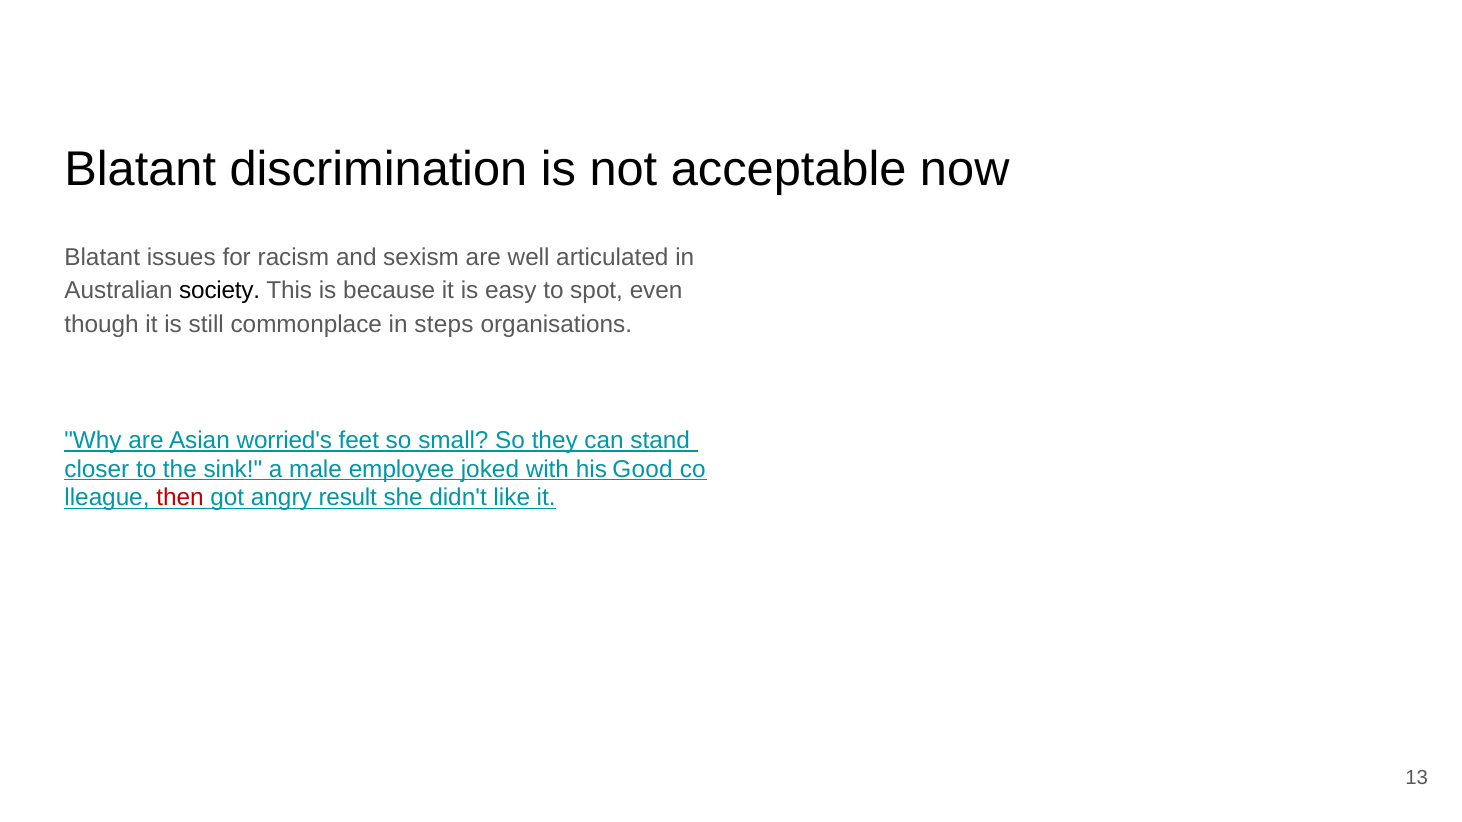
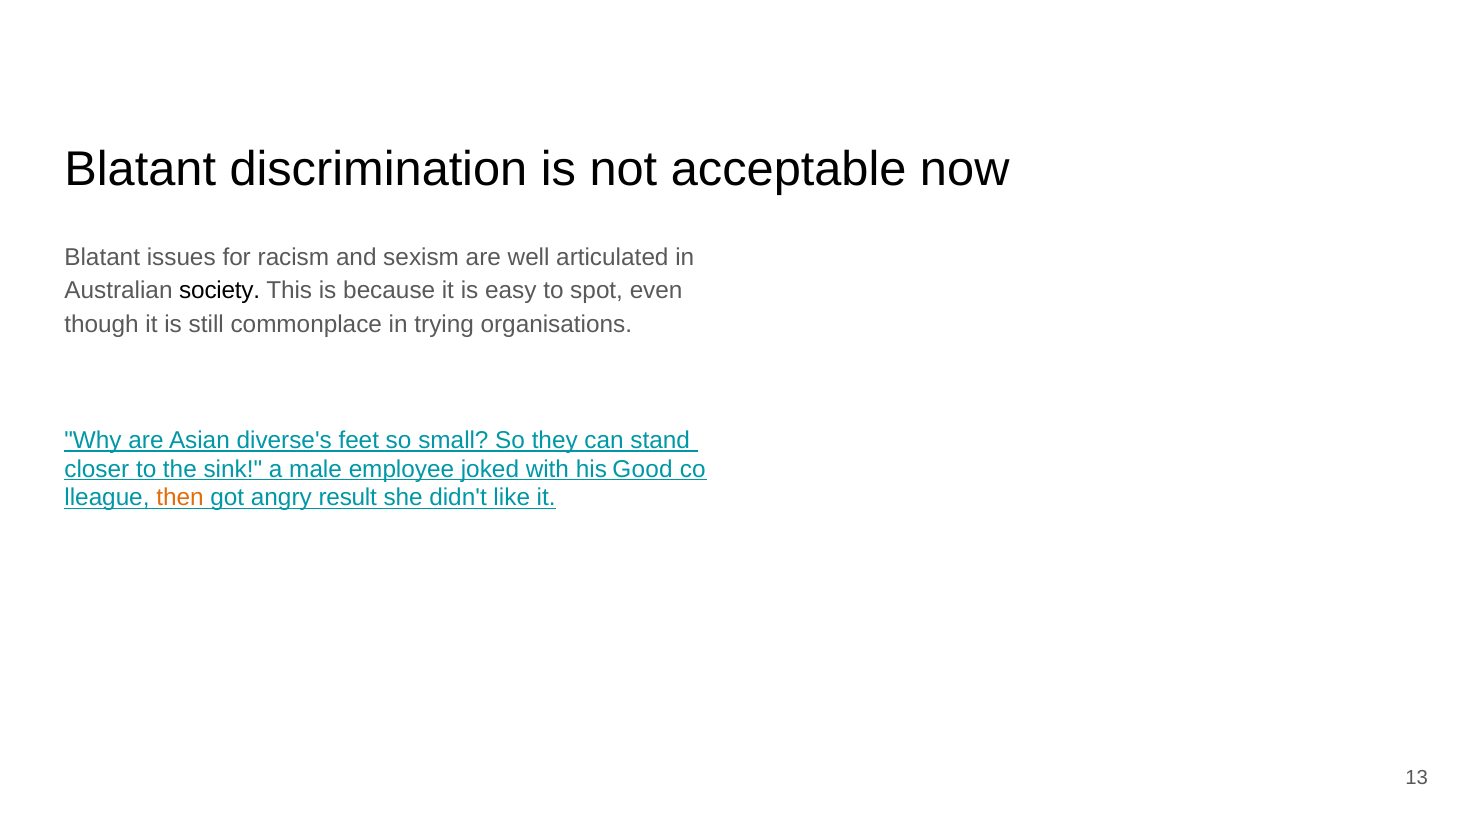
steps: steps -> trying
worried's: worried's -> diverse's
then colour: red -> orange
